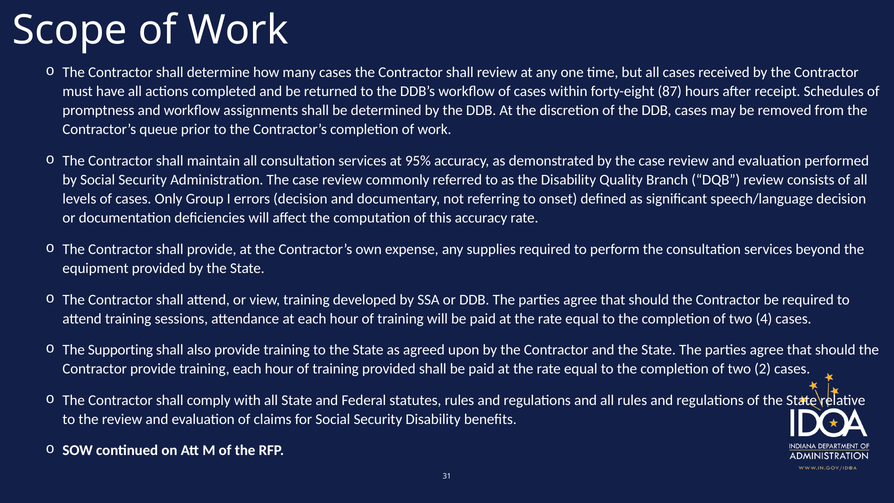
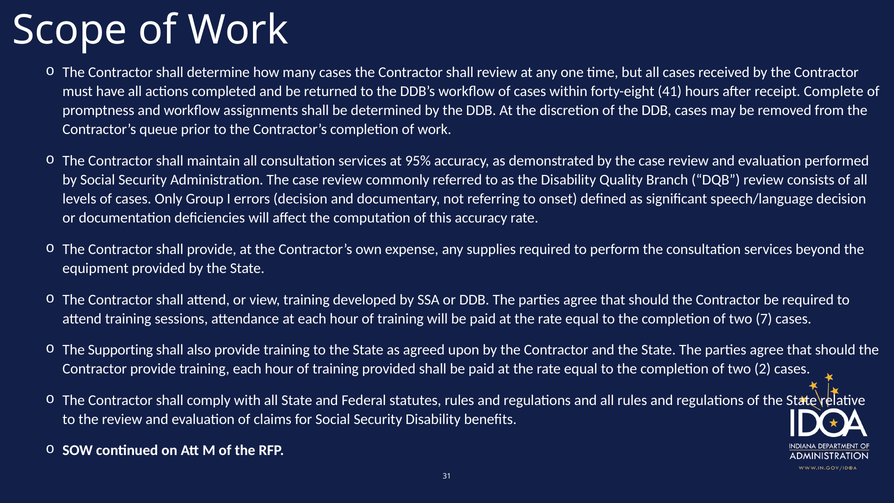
87: 87 -> 41
Schedules: Schedules -> Complete
4: 4 -> 7
